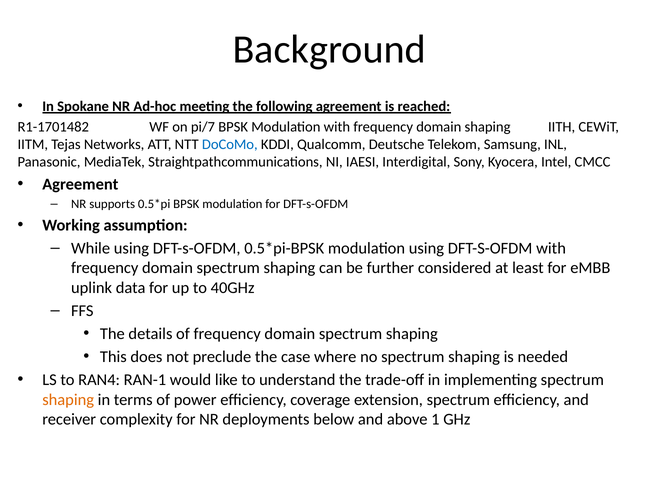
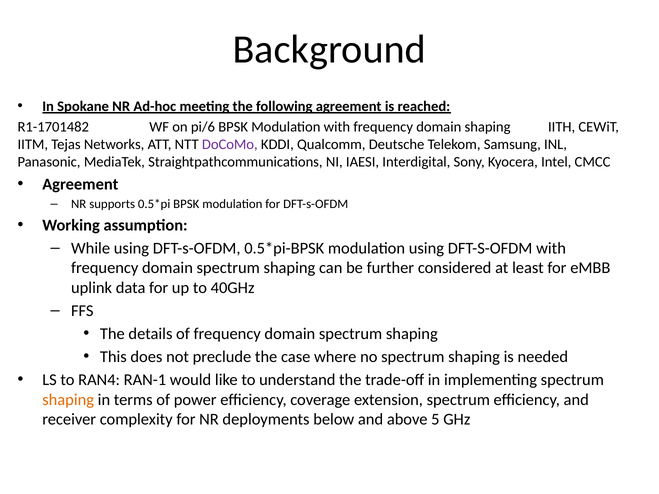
pi/7: pi/7 -> pi/6
DoCoMo colour: blue -> purple
1: 1 -> 5
